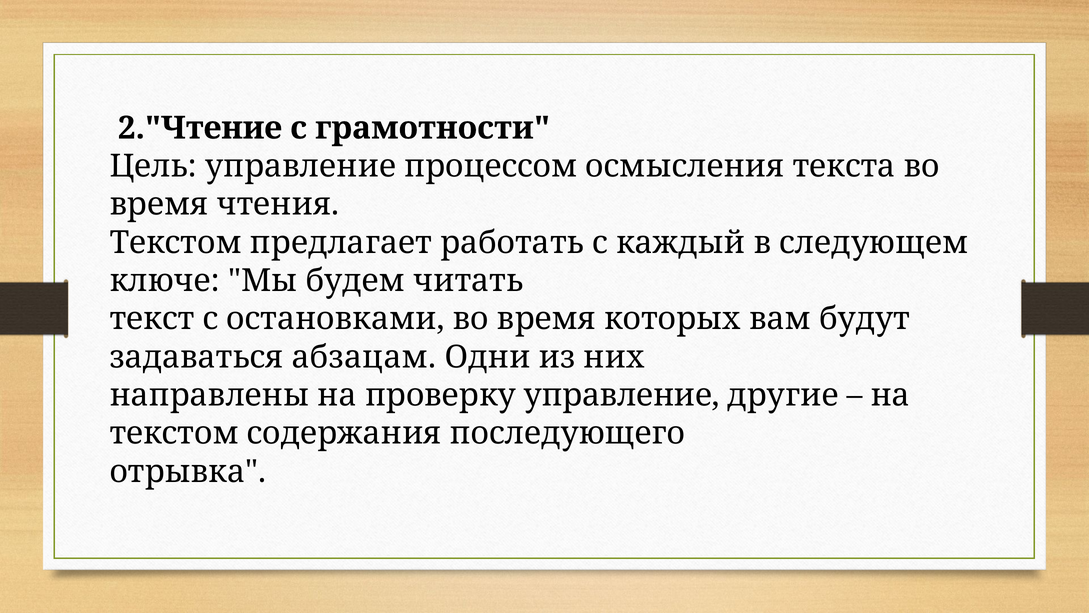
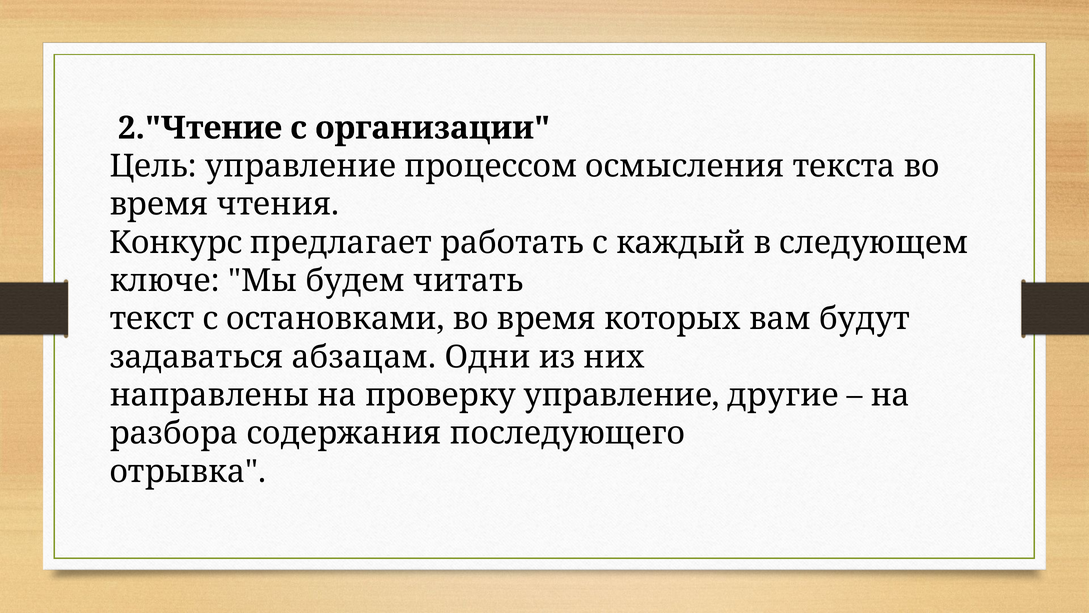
грамотности: грамотности -> организации
Текстом at (176, 242): Текстом -> Конкурс
текстом at (174, 433): текстом -> разбора
